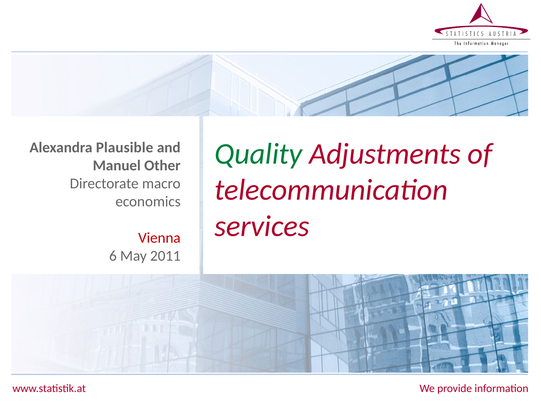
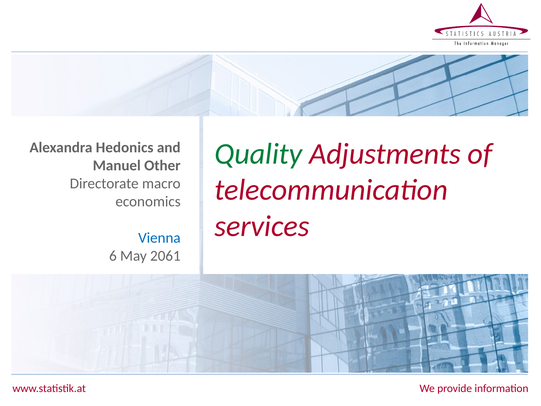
Plausible: Plausible -> Hedonics
Vienna colour: red -> blue
2011: 2011 -> 2061
